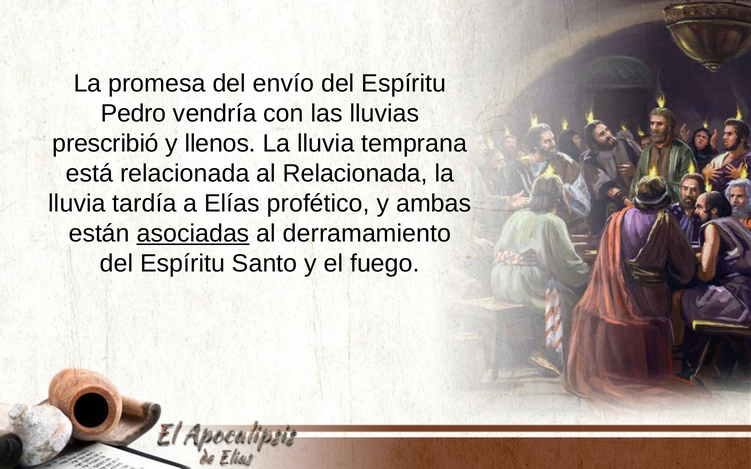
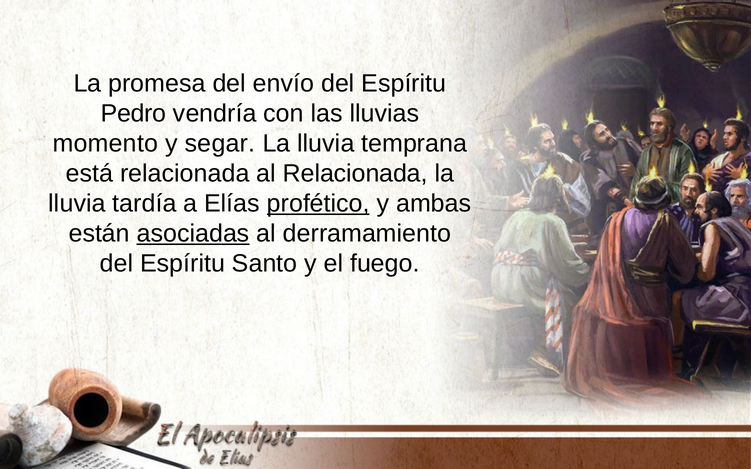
prescribió: prescribió -> momento
llenos: llenos -> segar
profético underline: none -> present
